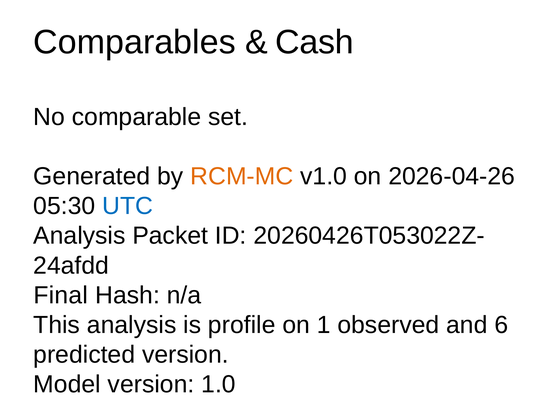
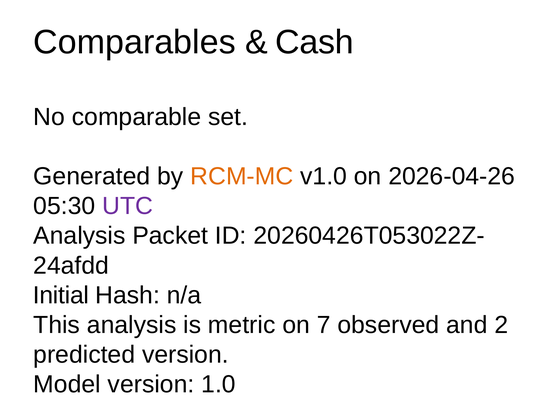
UTC colour: blue -> purple
Final: Final -> Initial
profile: profile -> metric
1: 1 -> 7
6: 6 -> 2
